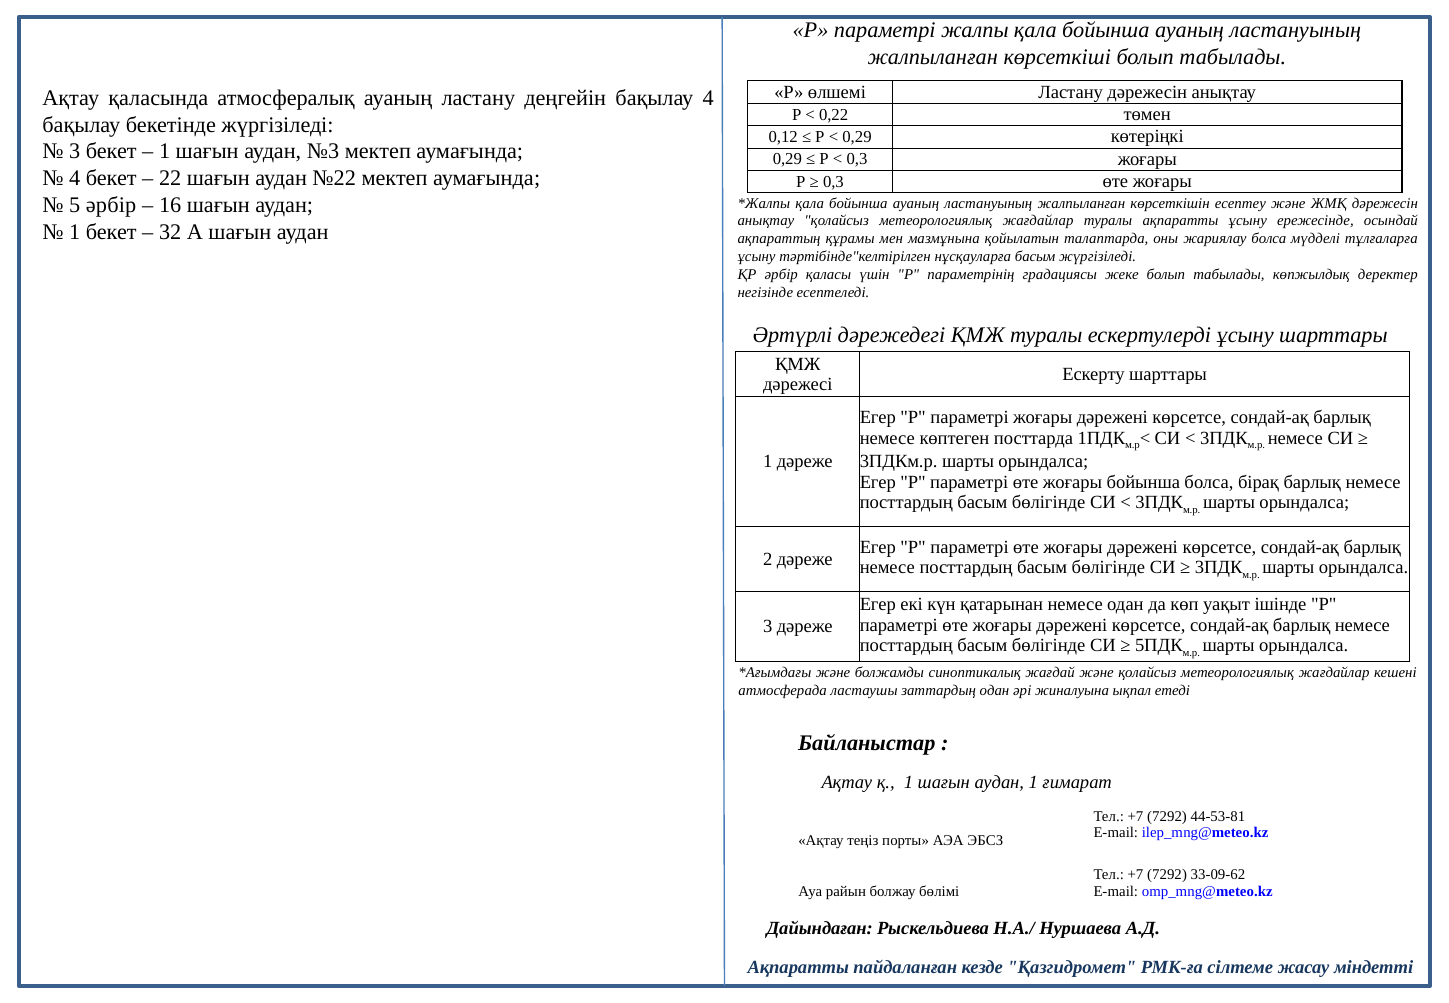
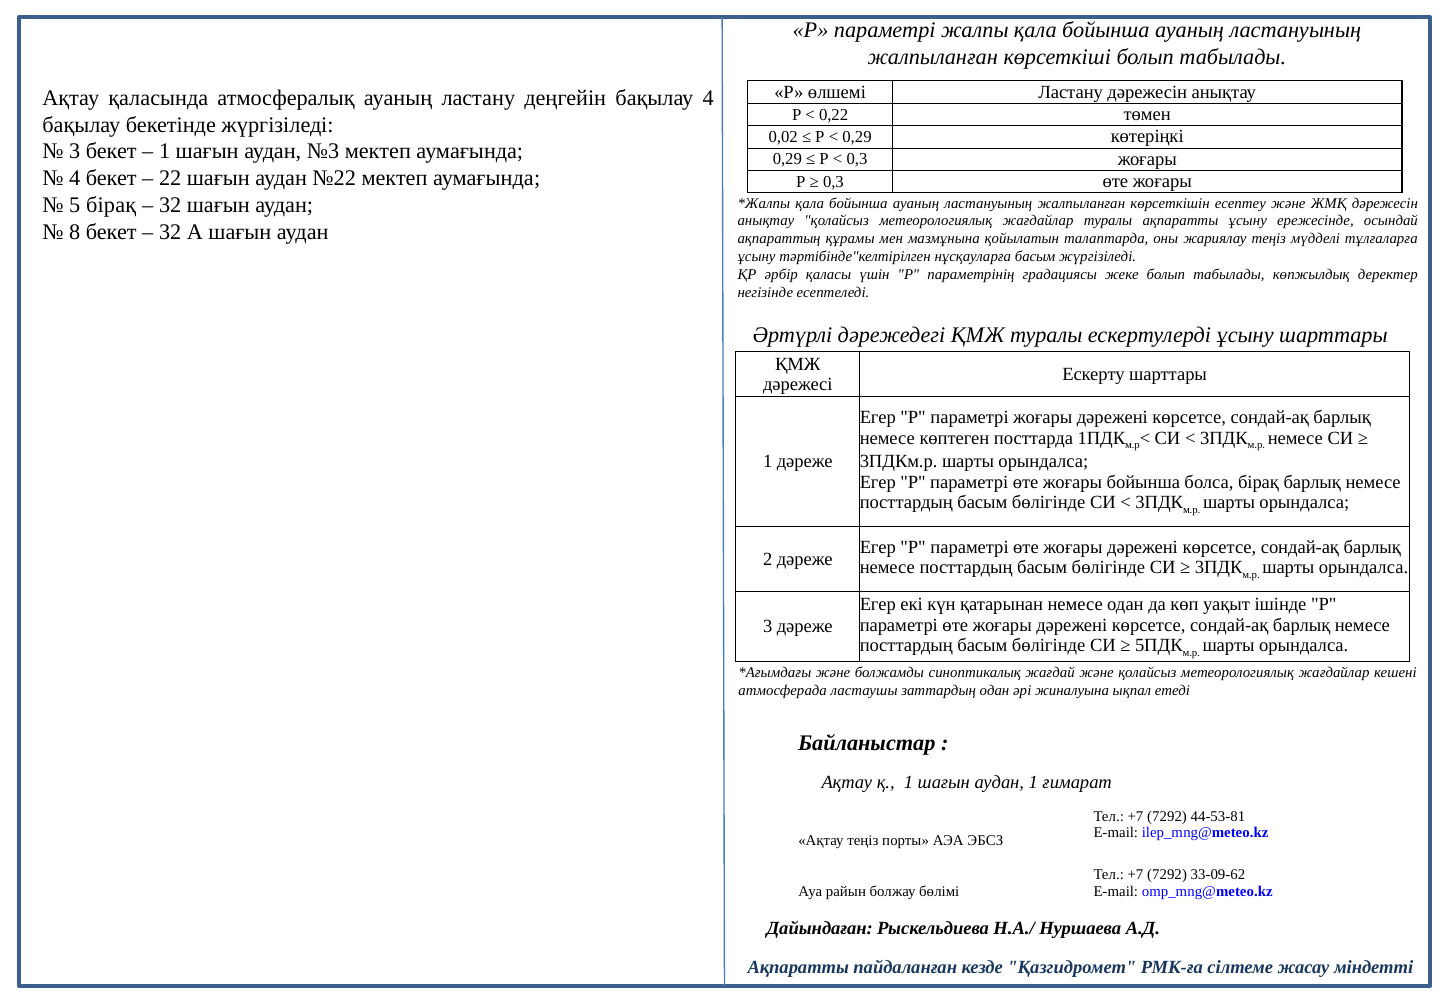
0,12: 0,12 -> 0,02
5 әрбір: әрбір -> бірақ
16 at (170, 205): 16 -> 32
1 at (75, 232): 1 -> 8
жариялау болса: болса -> теңіз
